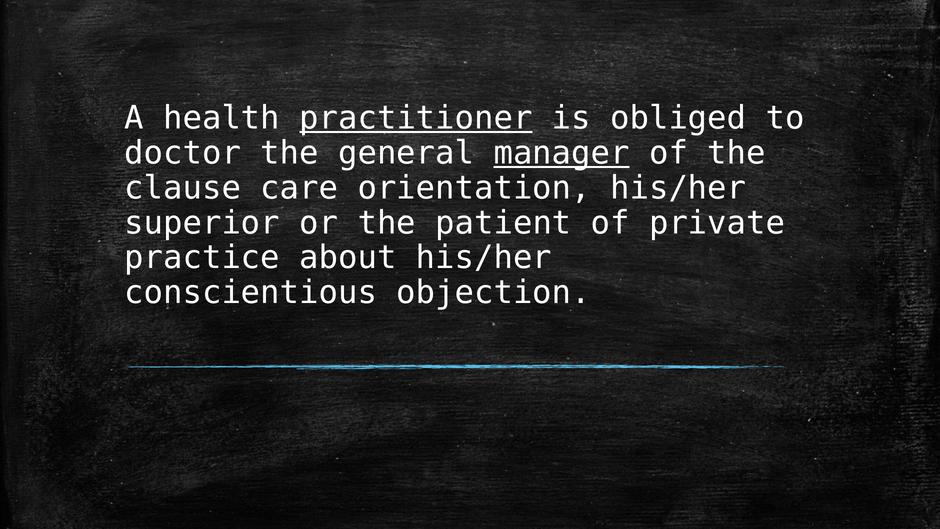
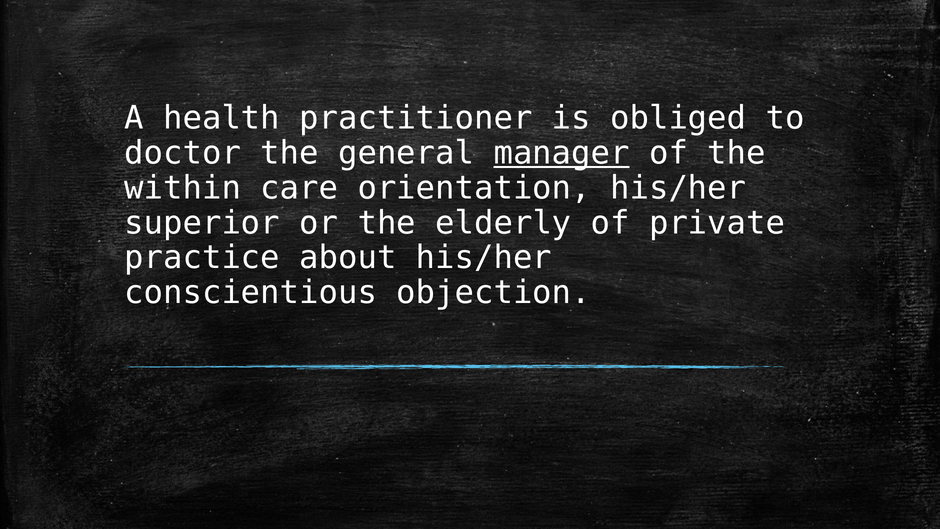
practitioner underline: present -> none
clause: clause -> within
patient: patient -> elderly
